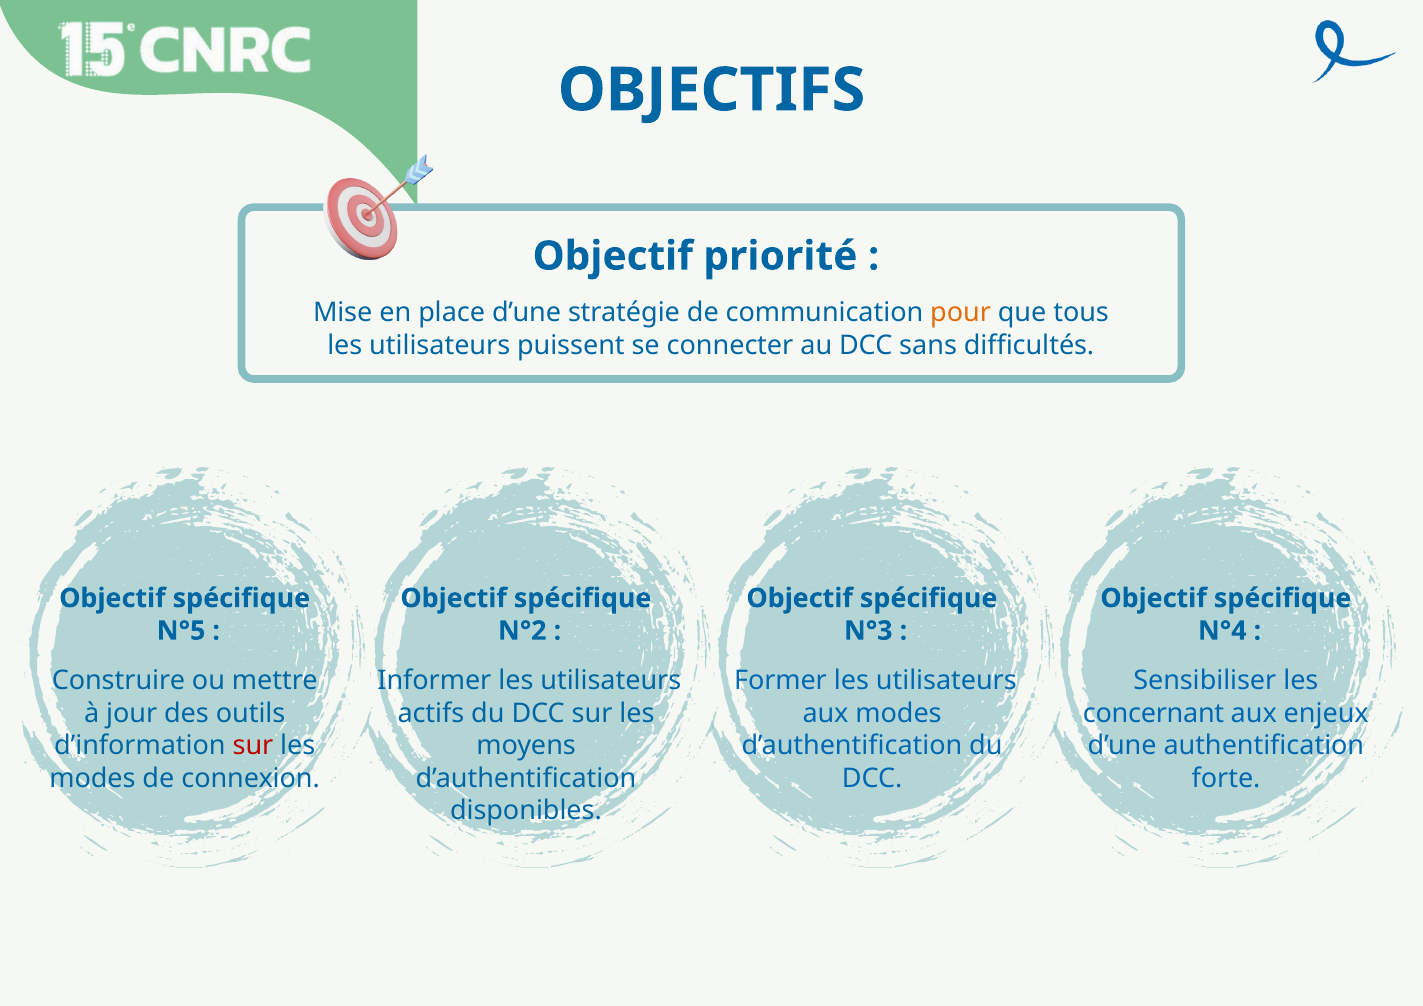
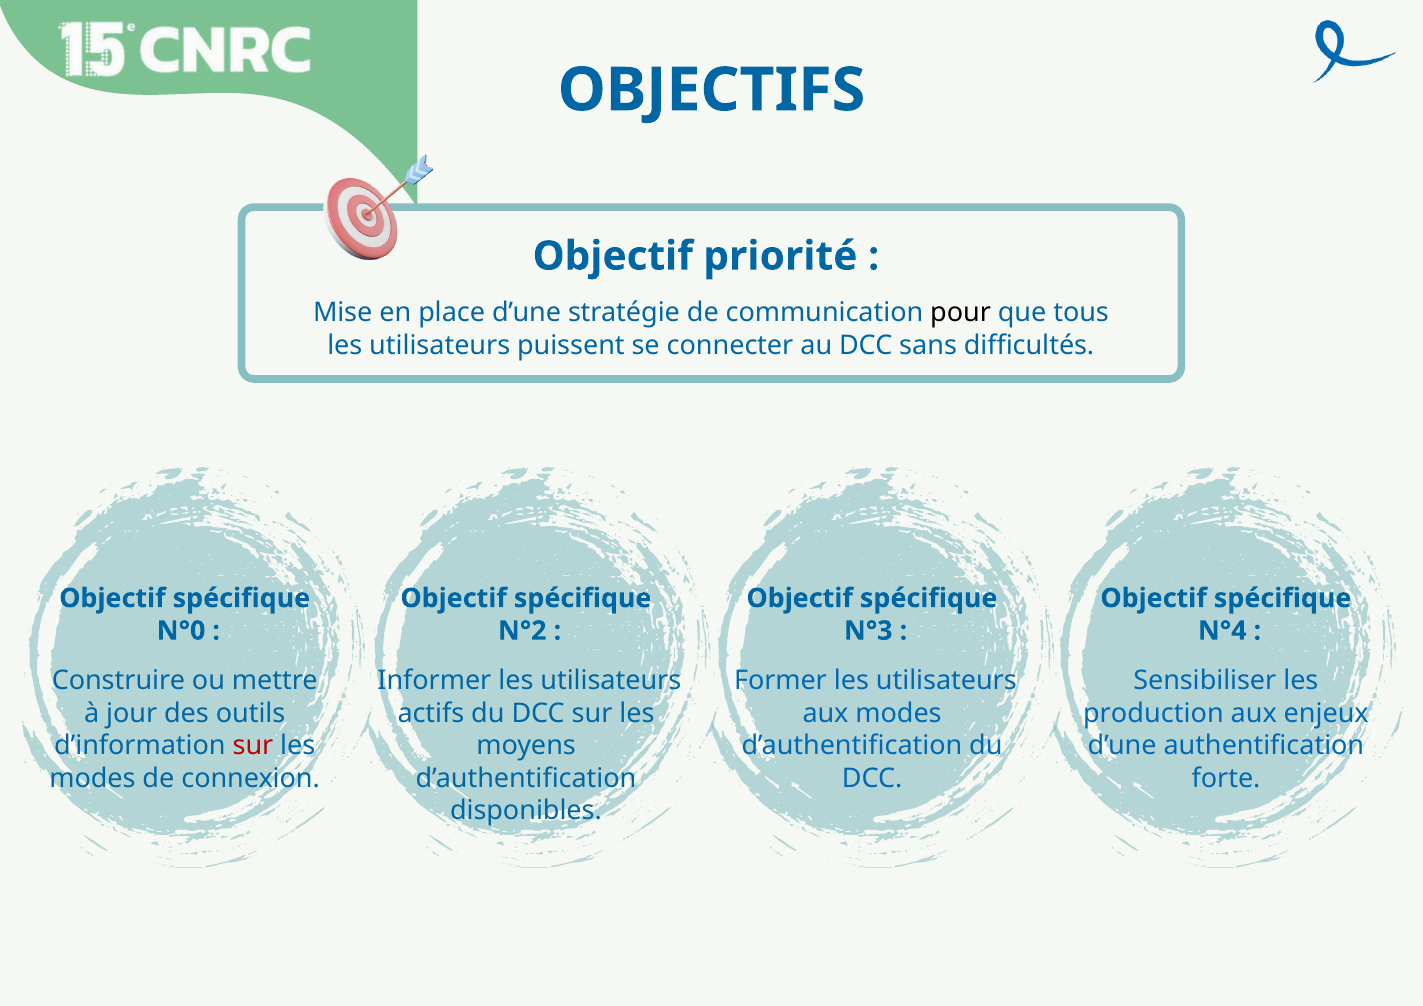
pour colour: orange -> black
N°5: N°5 -> N°0
concernant: concernant -> production
